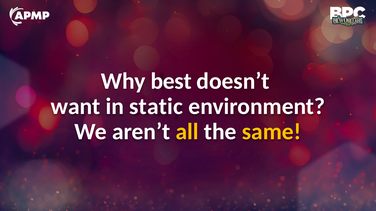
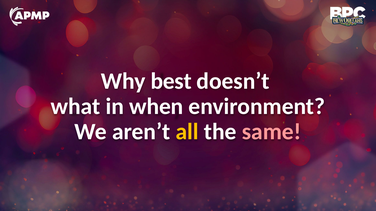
want: want -> what
static: static -> when
same colour: yellow -> pink
